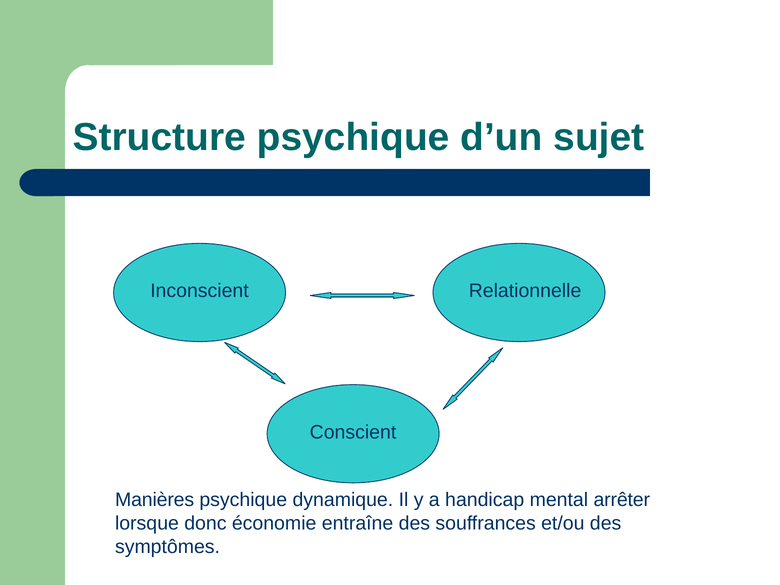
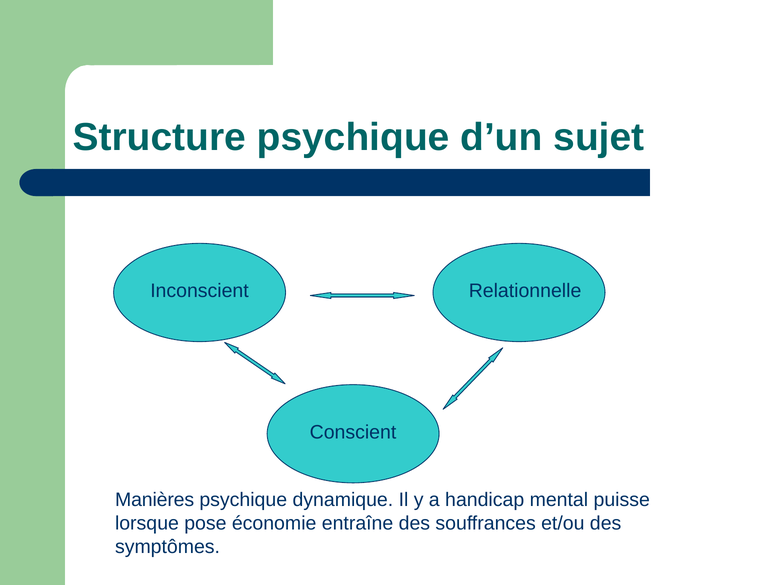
arrêter: arrêter -> puisse
donc: donc -> pose
